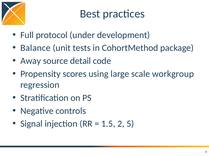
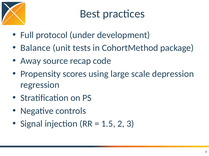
detail: detail -> recap
workgroup: workgroup -> depression
5: 5 -> 3
